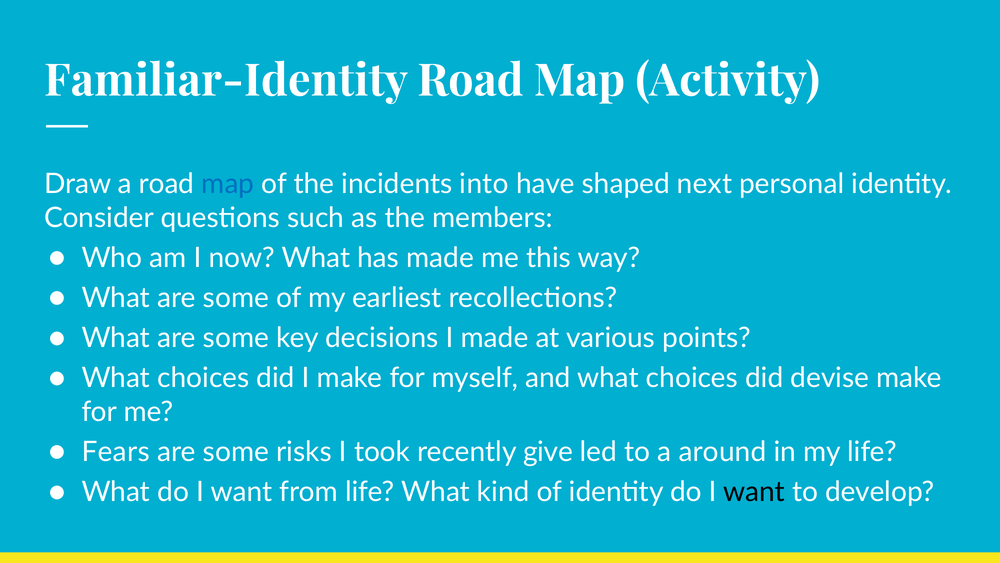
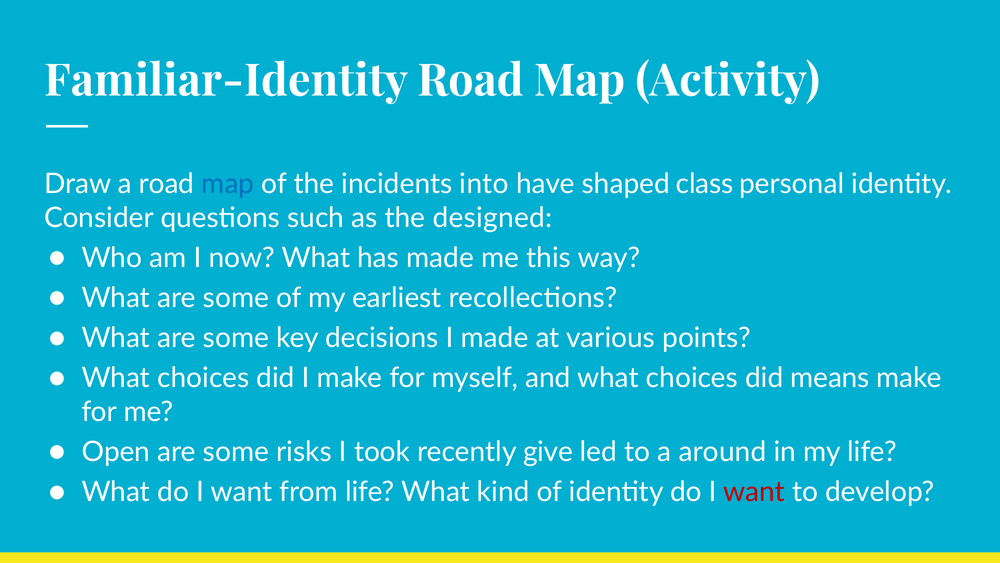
next: next -> class
members: members -> designed
devise: devise -> means
Fears: Fears -> Open
want at (754, 492) colour: black -> red
